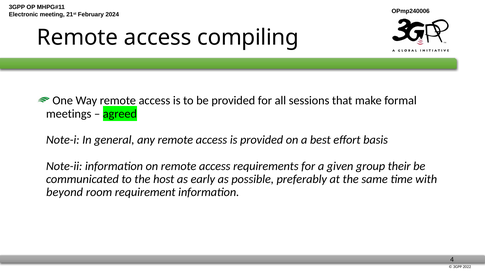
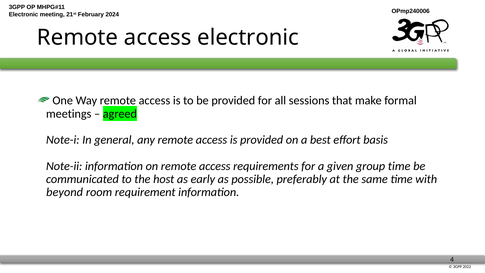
access compiling: compiling -> electronic
group their: their -> time
